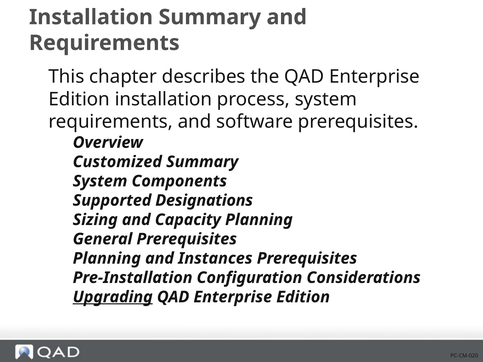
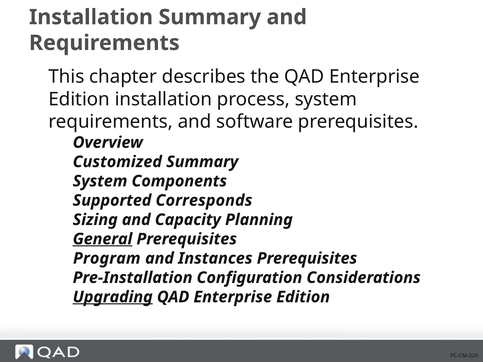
Designations: Designations -> Corresponds
General underline: none -> present
Planning at (107, 259): Planning -> Program
